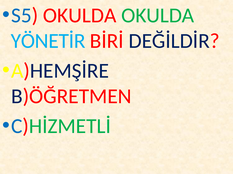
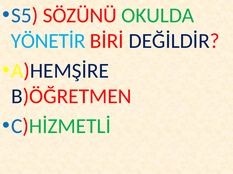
S5 OKULDA: OKULDA -> SÖZÜNÜ
